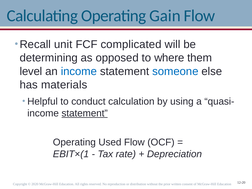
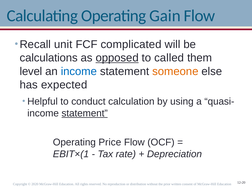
determining: determining -> calculations
opposed underline: none -> present
where: where -> called
someone colour: blue -> orange
materials: materials -> expected
Used: Used -> Price
